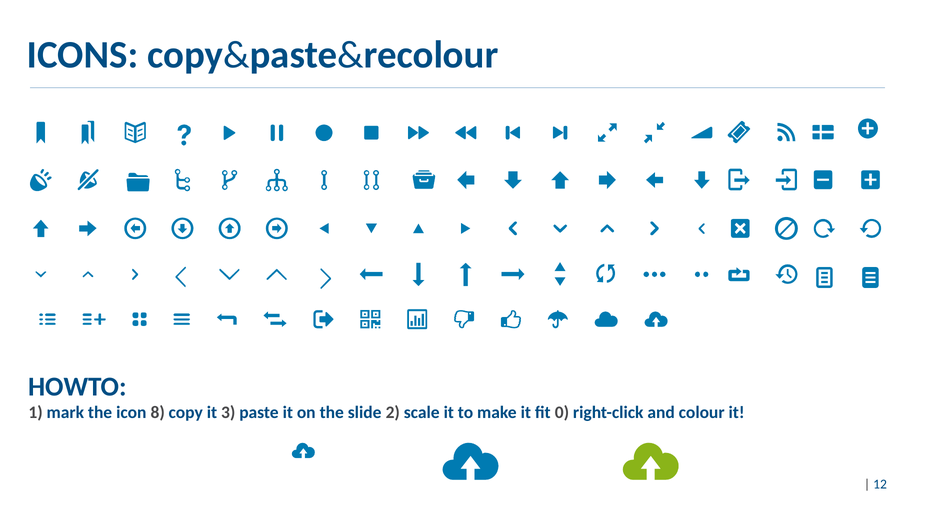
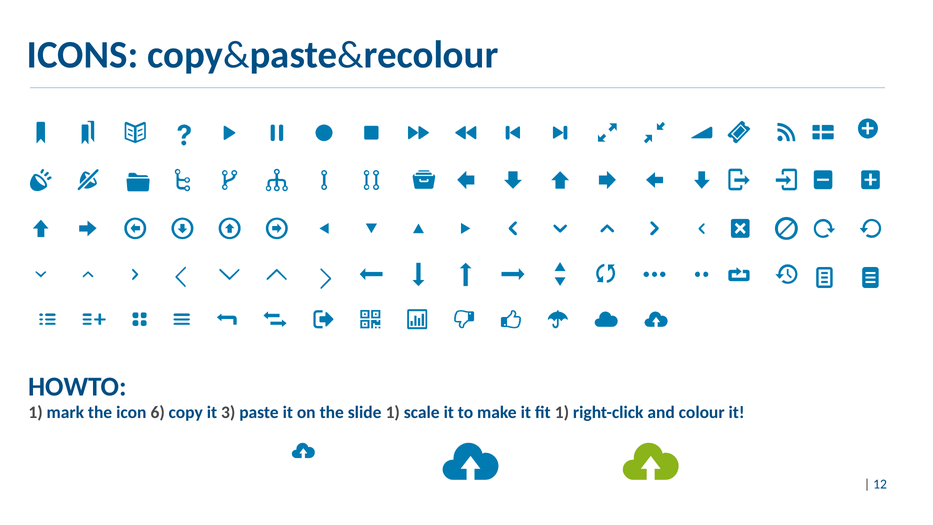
8: 8 -> 6
slide 2: 2 -> 1
fit 0: 0 -> 1
